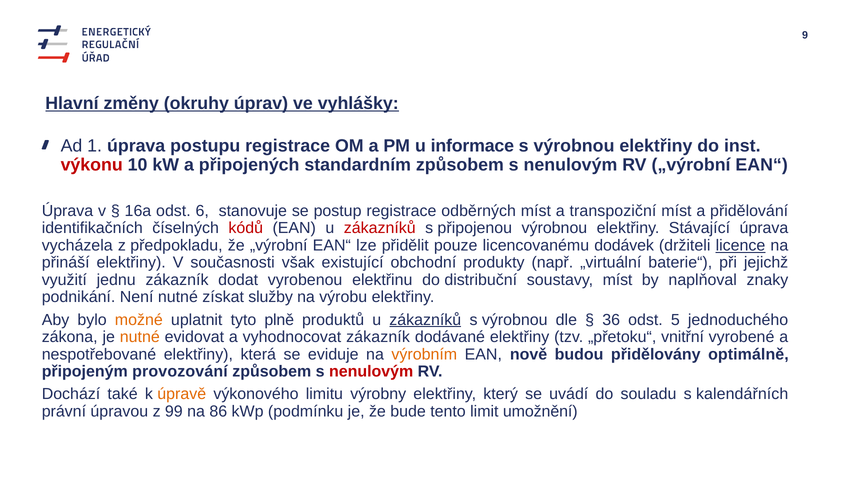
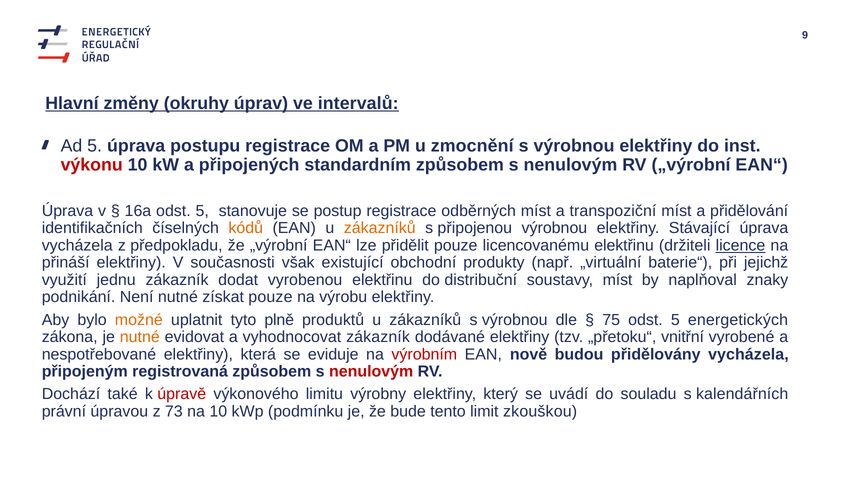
vyhlášky: vyhlášky -> intervalů
Ad 1: 1 -> 5
informace: informace -> zmocnění
16a odst 6: 6 -> 5
kódů colour: red -> orange
zákazníků at (380, 228) colour: red -> orange
licencovanému dodávek: dodávek -> elektřinu
získat služby: služby -> pouze
zákazníků at (425, 320) underline: present -> none
36: 36 -> 75
jednoduchého: jednoduchého -> energetických
výrobním colour: orange -> red
přidělovány optimálně: optimálně -> vycházela
provozování: provozování -> registrovaná
úpravě colour: orange -> red
99: 99 -> 73
na 86: 86 -> 10
umožnění: umožnění -> zkouškou
